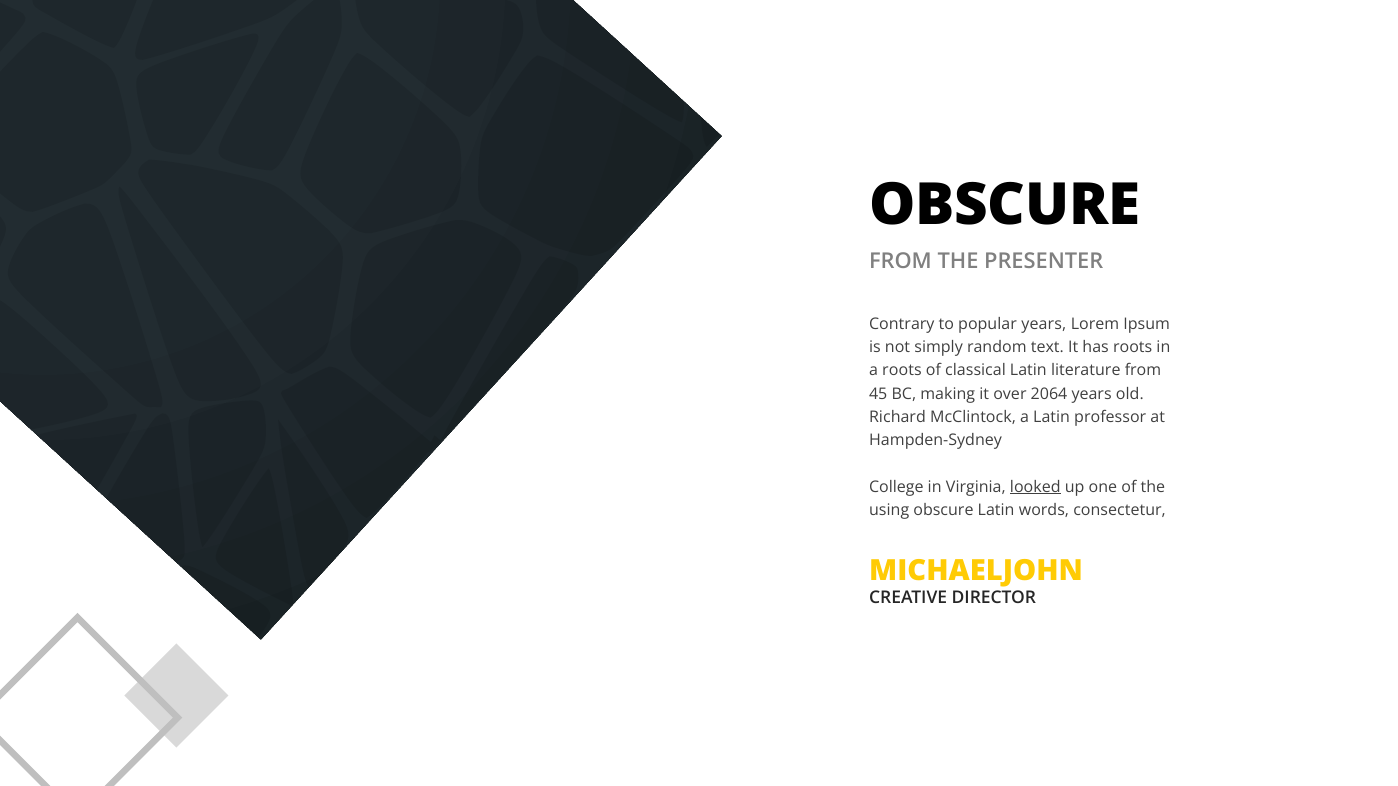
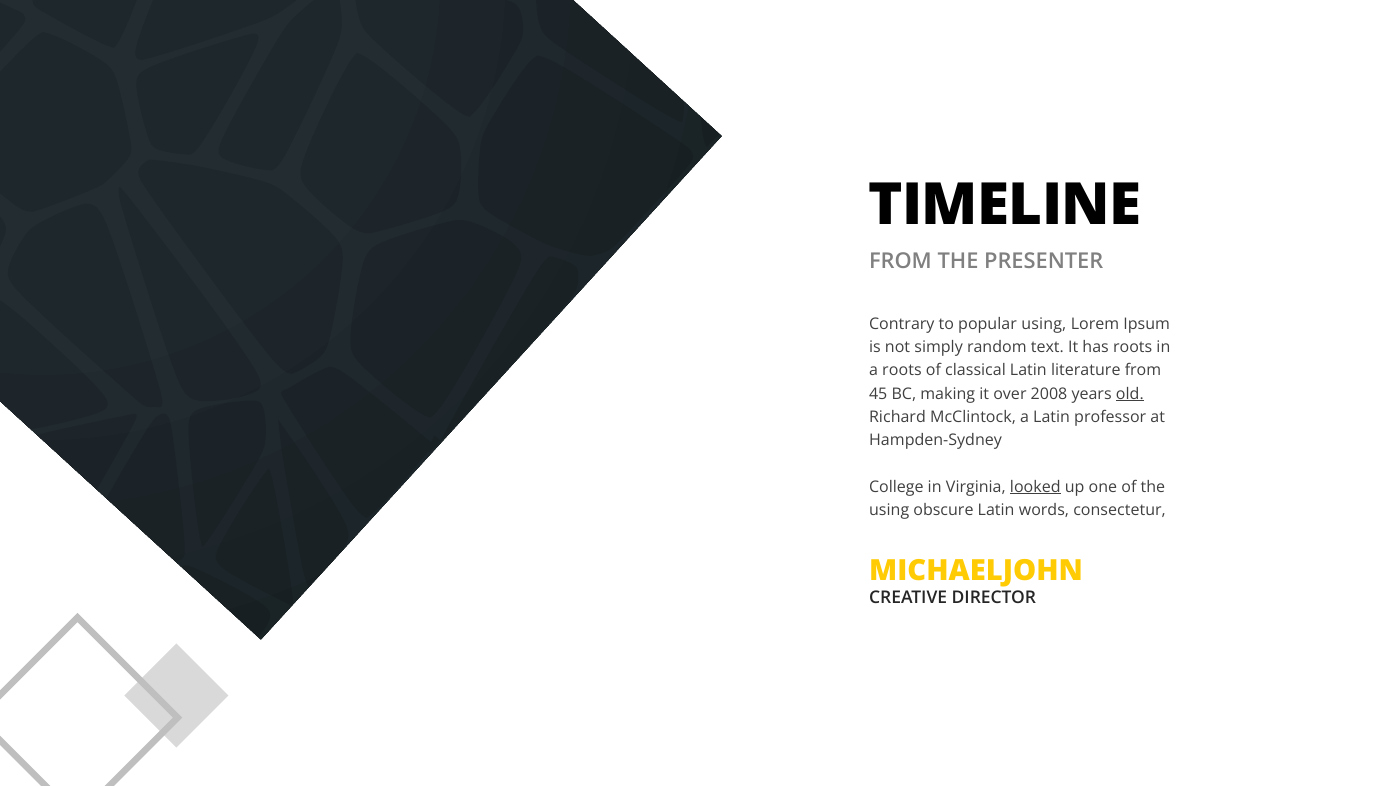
OBSCURE at (1005, 205): OBSCURE -> TIMELINE
popular years: years -> using
2064: 2064 -> 2008
old underline: none -> present
